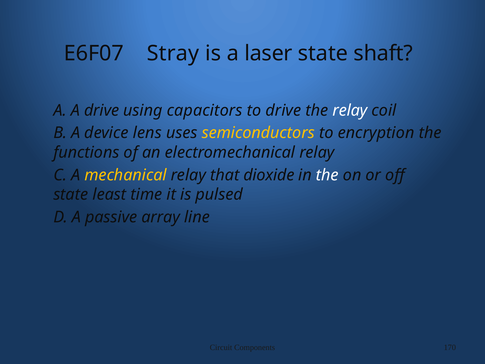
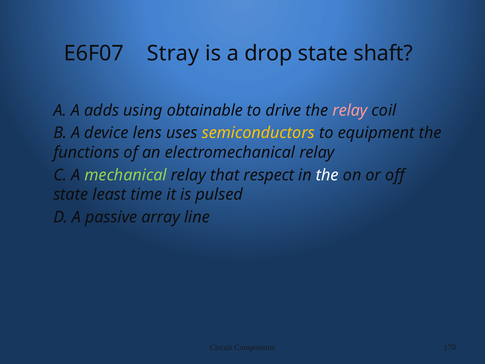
laser: laser -> drop
A drive: drive -> adds
capacitors: capacitors -> obtainable
relay at (350, 110) colour: white -> pink
encryption: encryption -> equipment
mechanical colour: yellow -> light green
dioxide: dioxide -> respect
